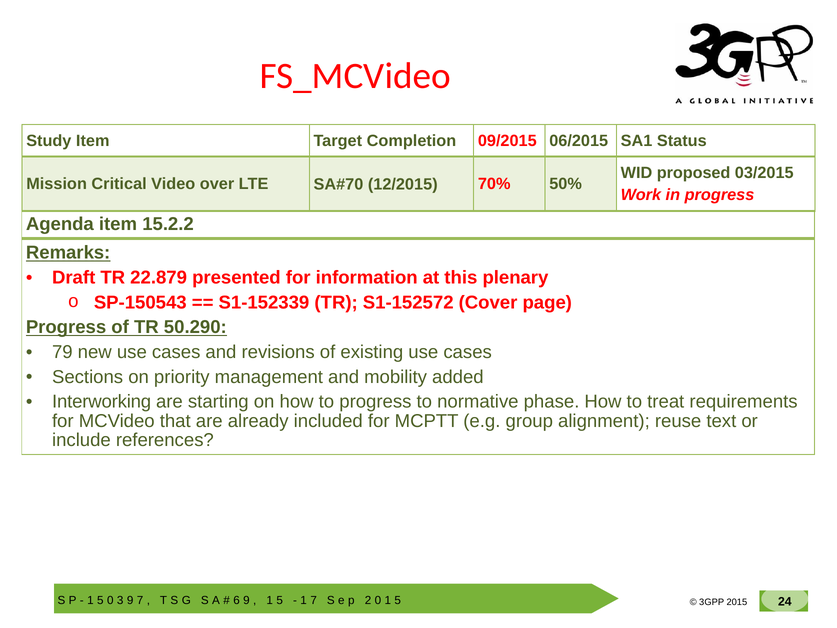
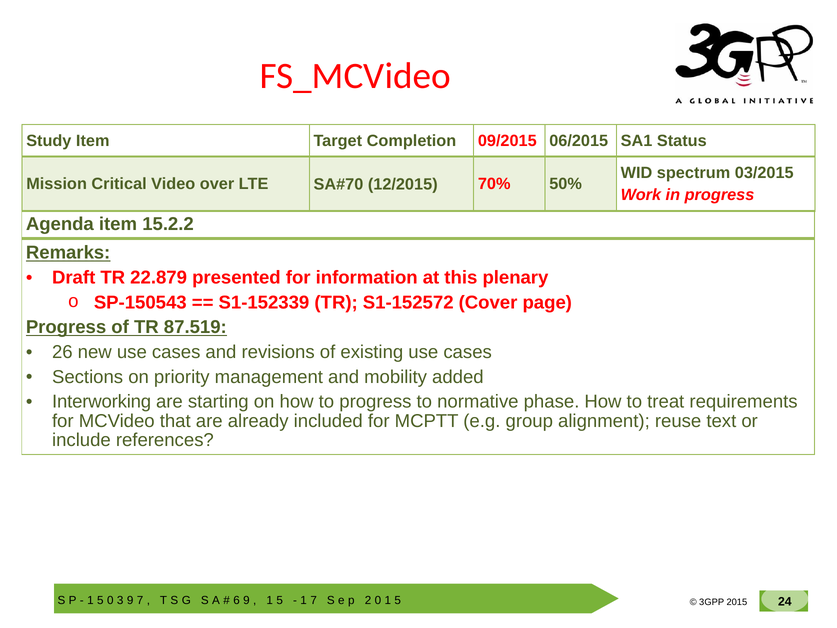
proposed: proposed -> spectrum
50.290: 50.290 -> 87.519
79: 79 -> 26
